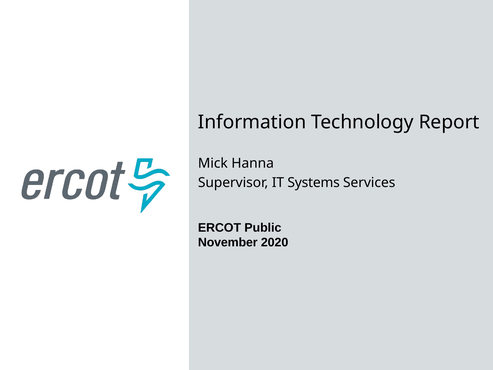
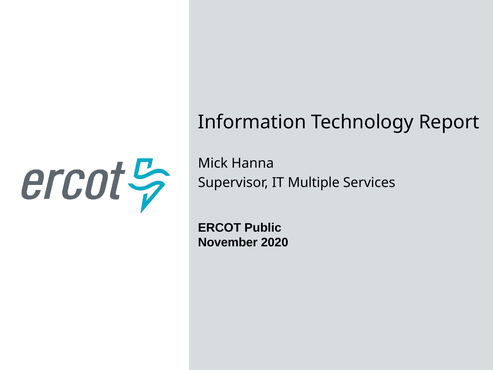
Systems: Systems -> Multiple
